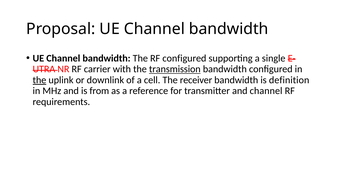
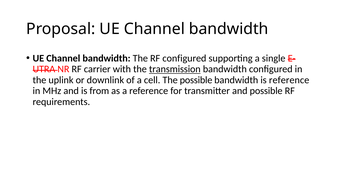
the at (39, 80) underline: present -> none
The receiver: receiver -> possible
is definition: definition -> reference
and channel: channel -> possible
